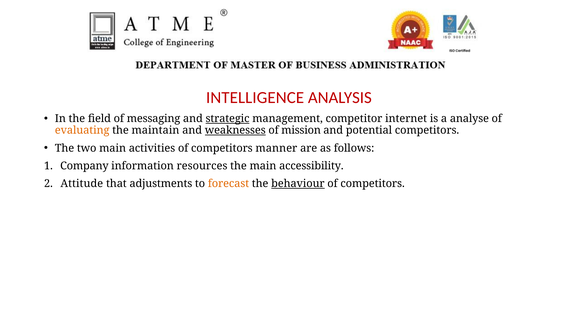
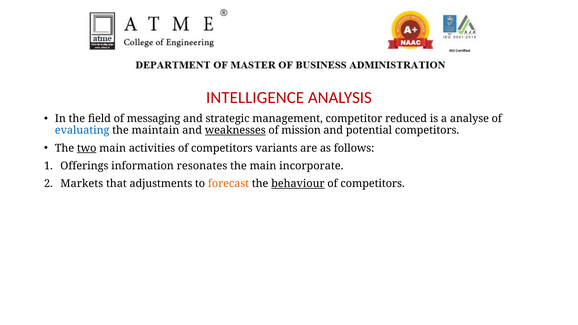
strategic underline: present -> none
internet: internet -> reduced
evaluating colour: orange -> blue
two underline: none -> present
manner: manner -> variants
Company: Company -> Offerings
resources: resources -> resonates
accessibility: accessibility -> incorporate
Attitude: Attitude -> Markets
